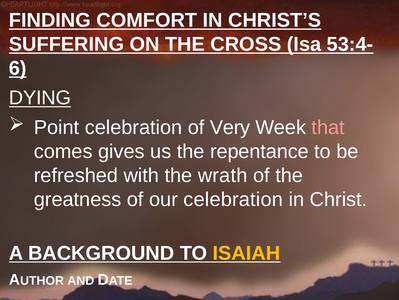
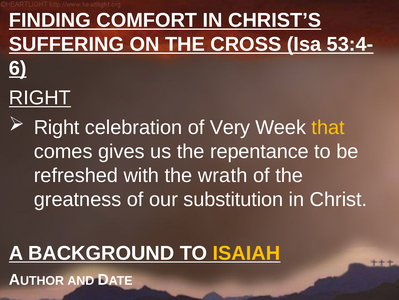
DYING at (40, 98): DYING -> RIGHT
Point at (57, 127): Point -> Right
that colour: pink -> yellow
our celebration: celebration -> substitution
